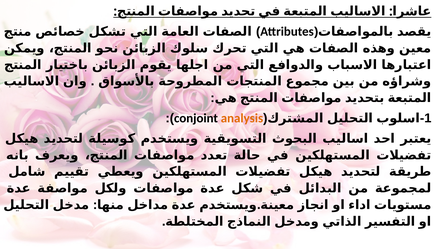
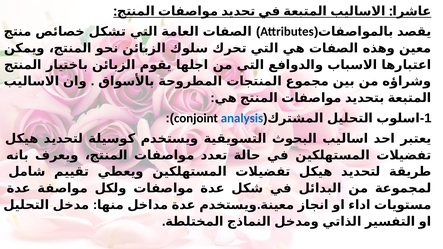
analysis colour: orange -> blue
